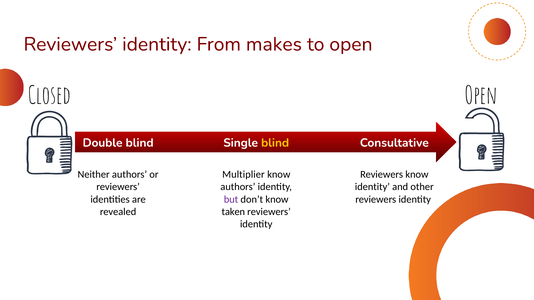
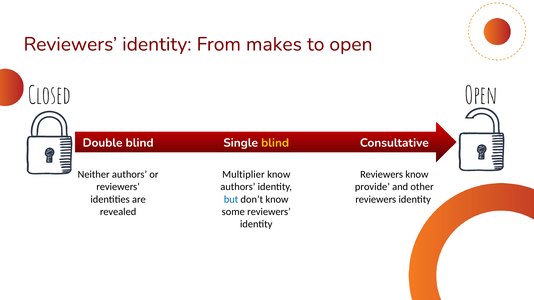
identity at (372, 187): identity -> provide
but colour: purple -> blue
taken: taken -> some
